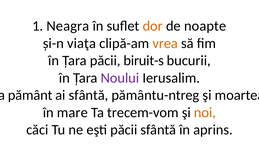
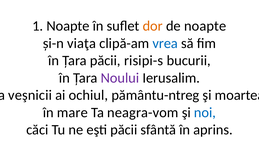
1 Neagra: Neagra -> Noapte
vrea colour: orange -> blue
biruit-s: biruit-s -> risipi-s
pământ: pământ -> veşnicii
ai sfântă: sfântă -> ochiul
trecem-vom: trecem-vom -> neagra-vom
noi colour: orange -> blue
